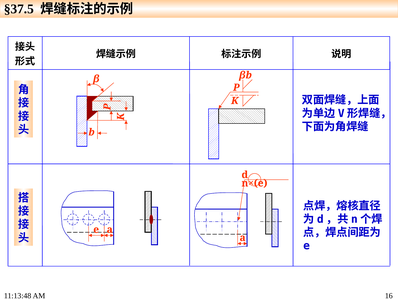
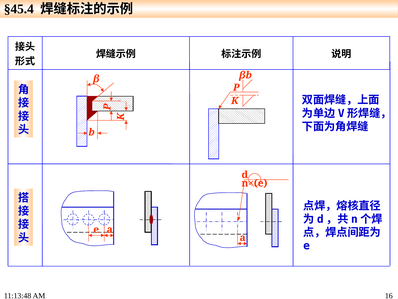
§37.5: §37.5 -> §45.4
